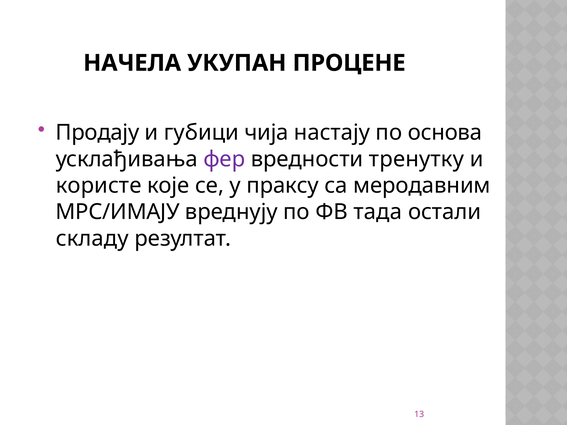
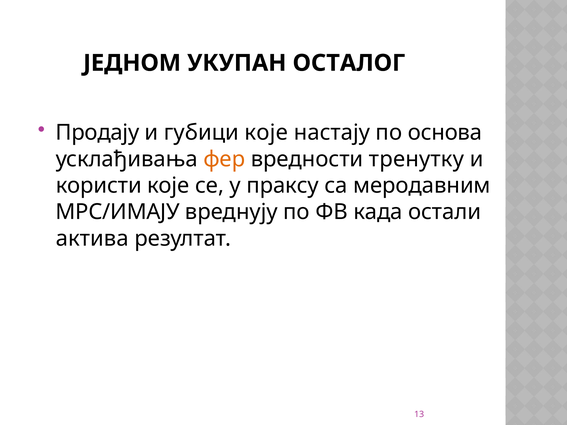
НАЧЕЛА: НАЧЕЛА -> ЈЕДНОМ
ПРОЦЕНЕ: ПРОЦЕНЕ -> ОСТАЛОГ
губици чија: чија -> које
фер colour: purple -> orange
користе: користе -> користи
тада: тада -> када
складу: складу -> актива
